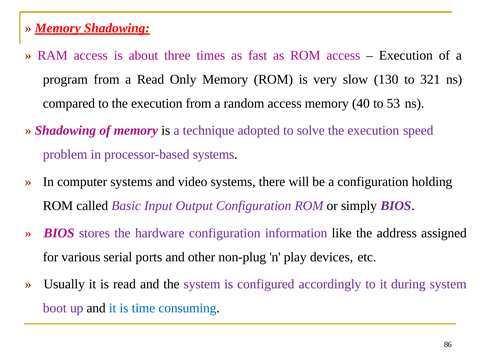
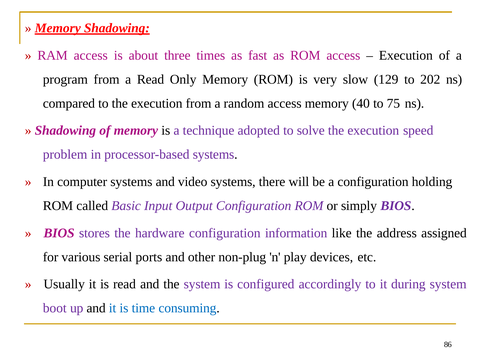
130: 130 -> 129
321: 321 -> 202
53: 53 -> 75
